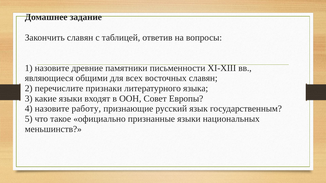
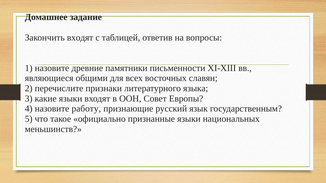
Закончить славян: славян -> входят
